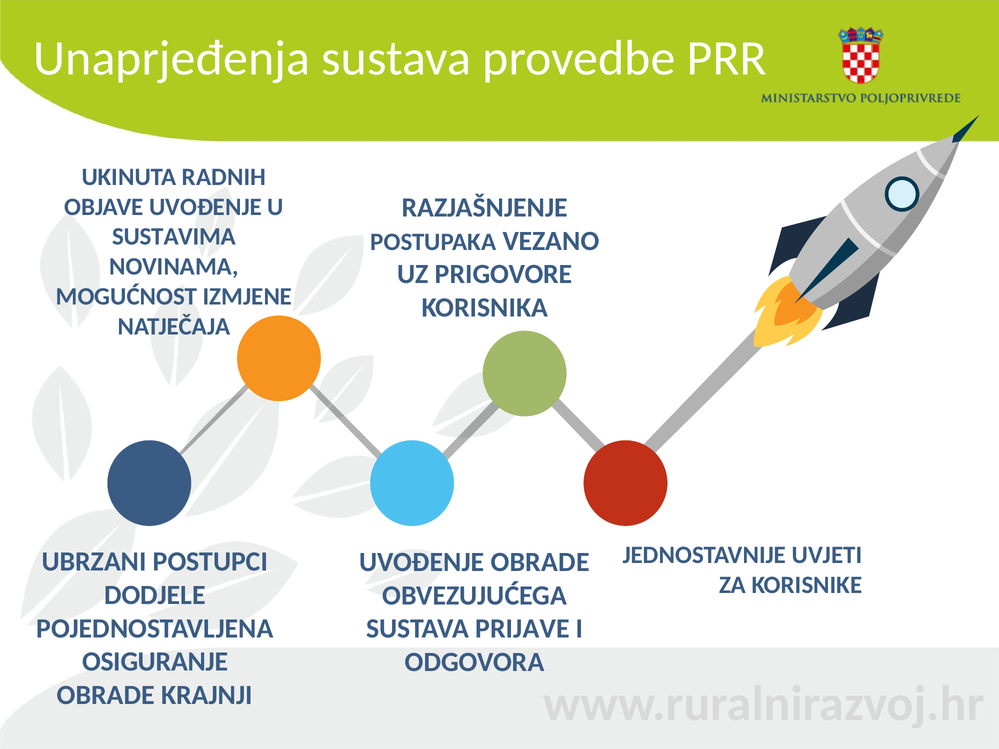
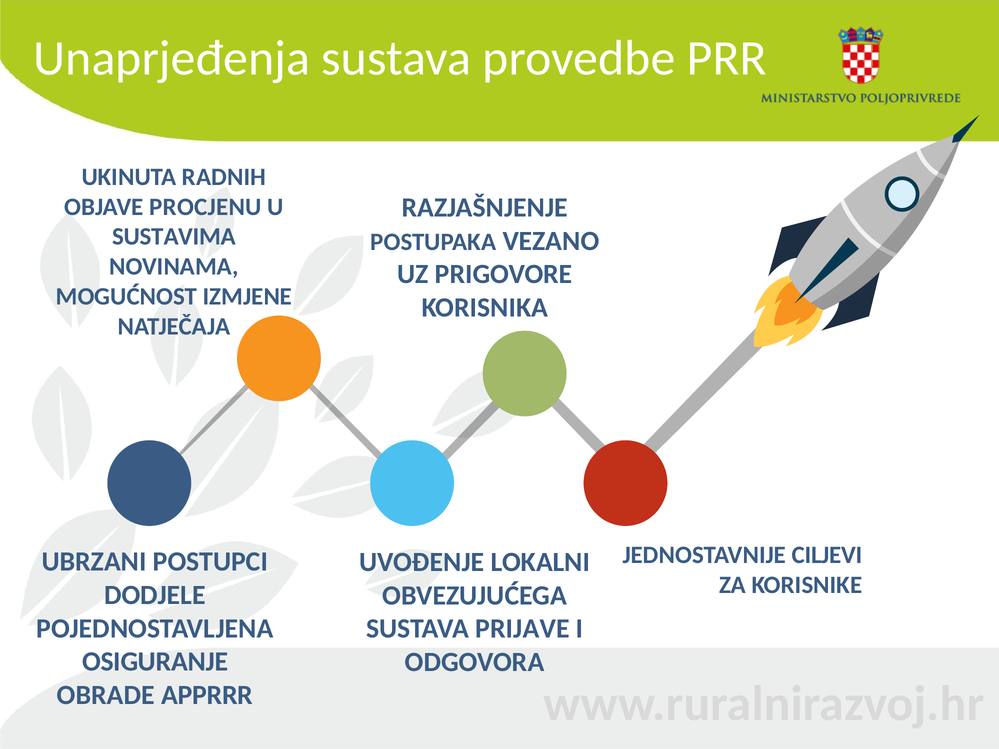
OBJAVE UVOĐENJE: UVOĐENJE -> PROCJENU
UVJETI: UVJETI -> CILJEVI
UVOĐENJE OBRADE: OBRADE -> LOKALNI
KRAJNJI: KRAJNJI -> APPRRR
